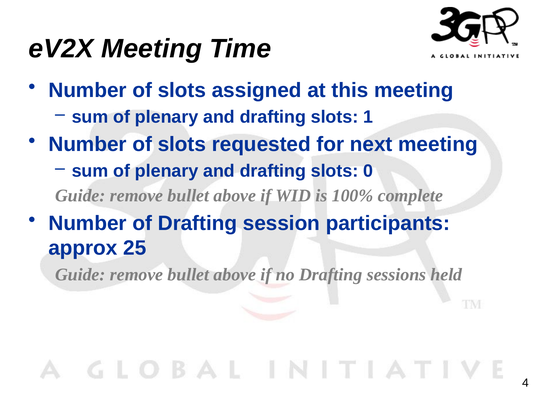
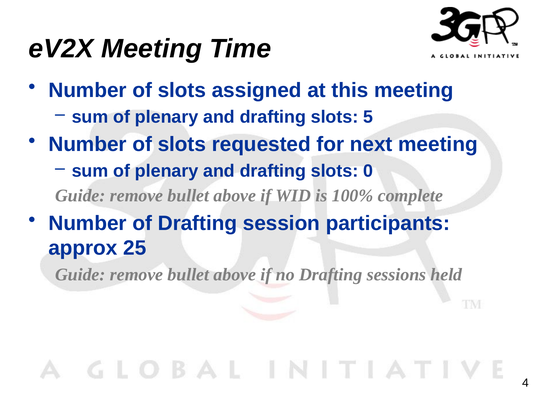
1: 1 -> 5
